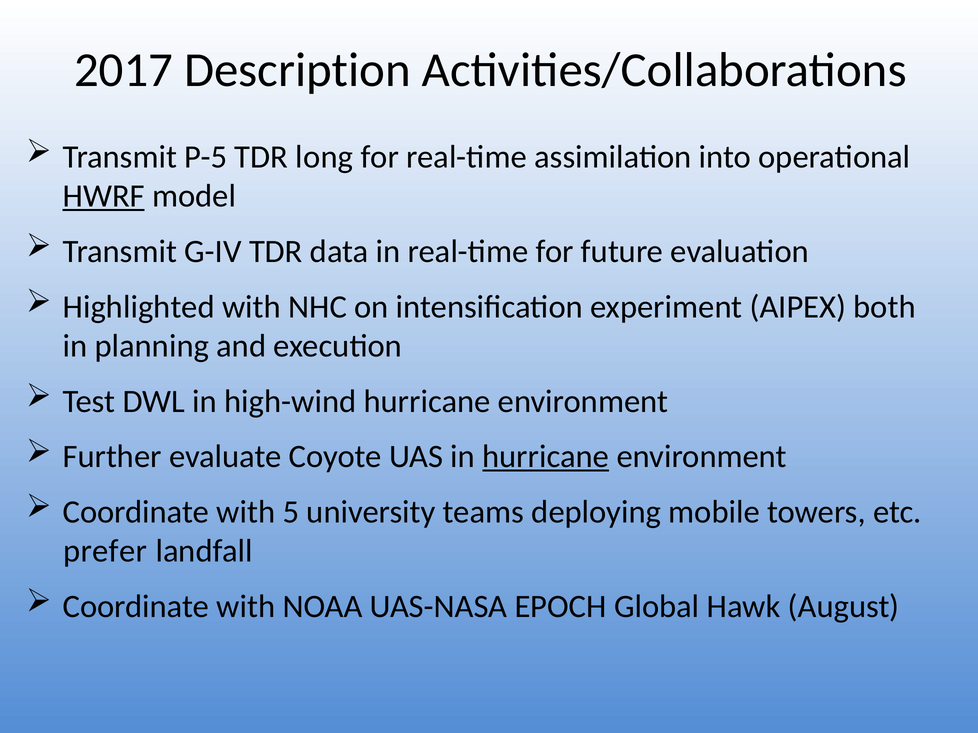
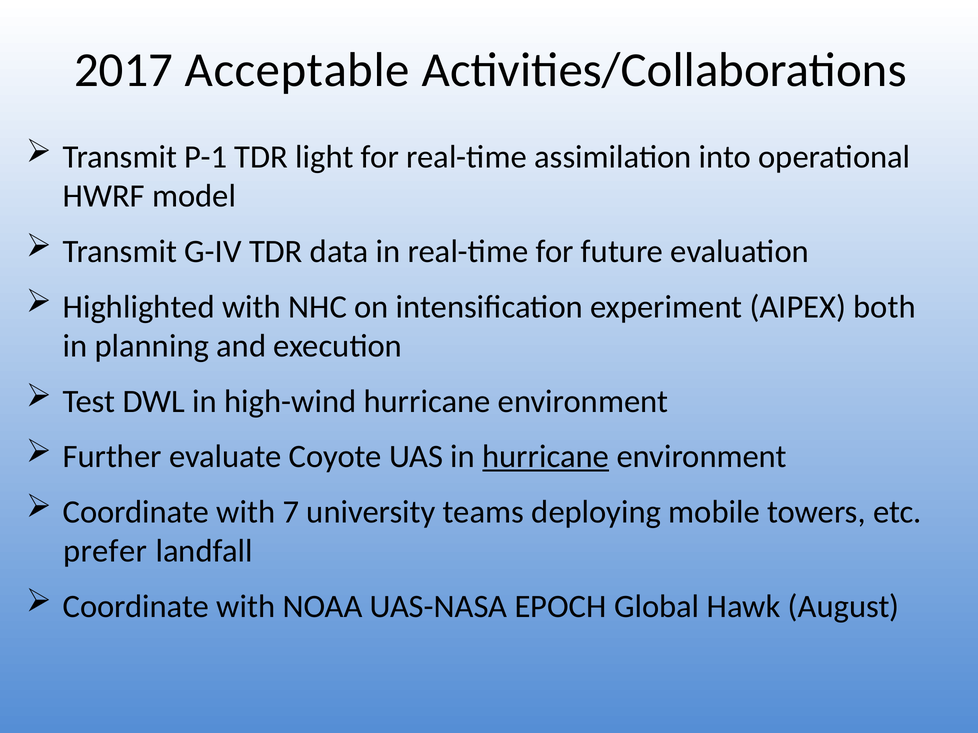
Description: Description -> Acceptable
P-5: P-5 -> P-1
long: long -> light
HWRF underline: present -> none
5: 5 -> 7
